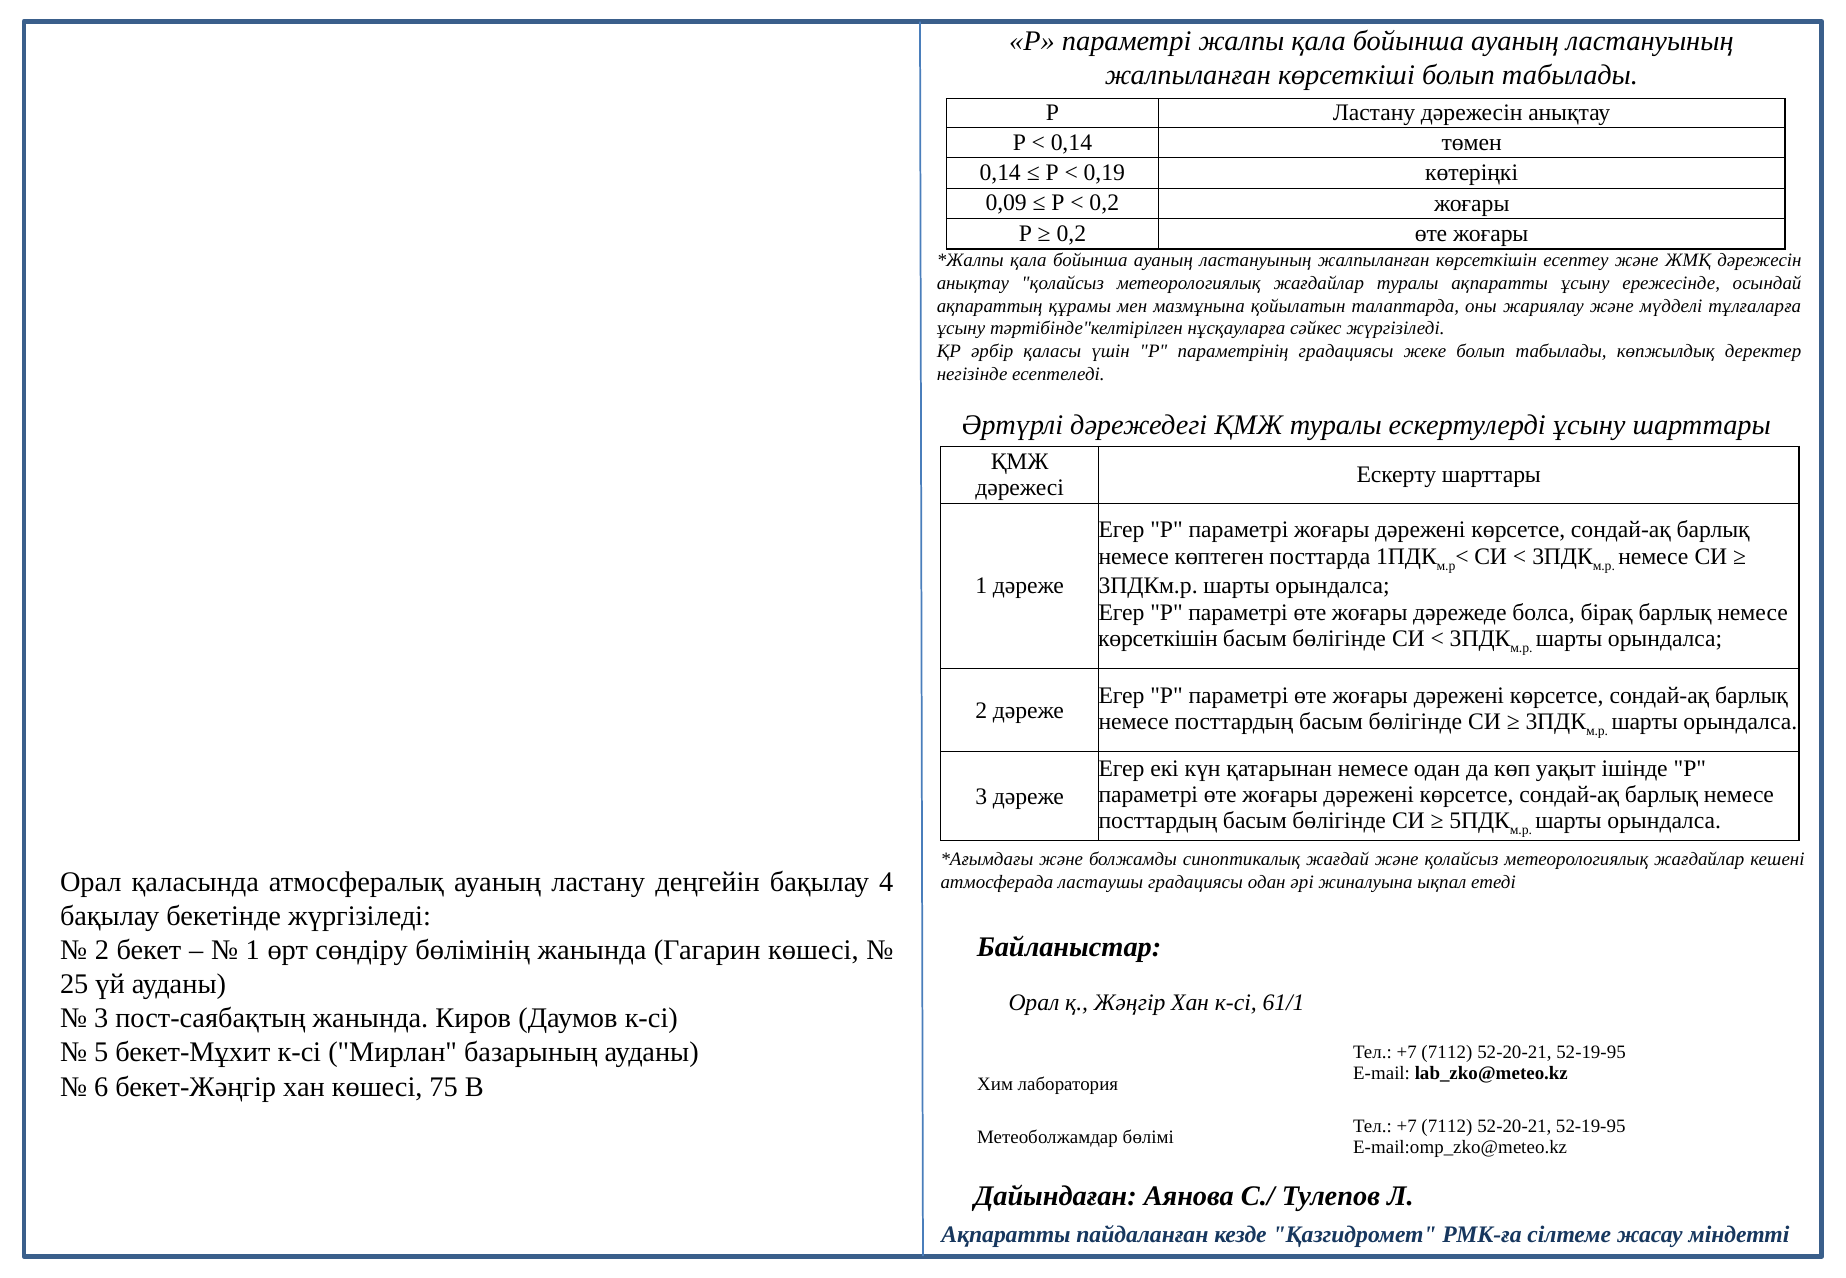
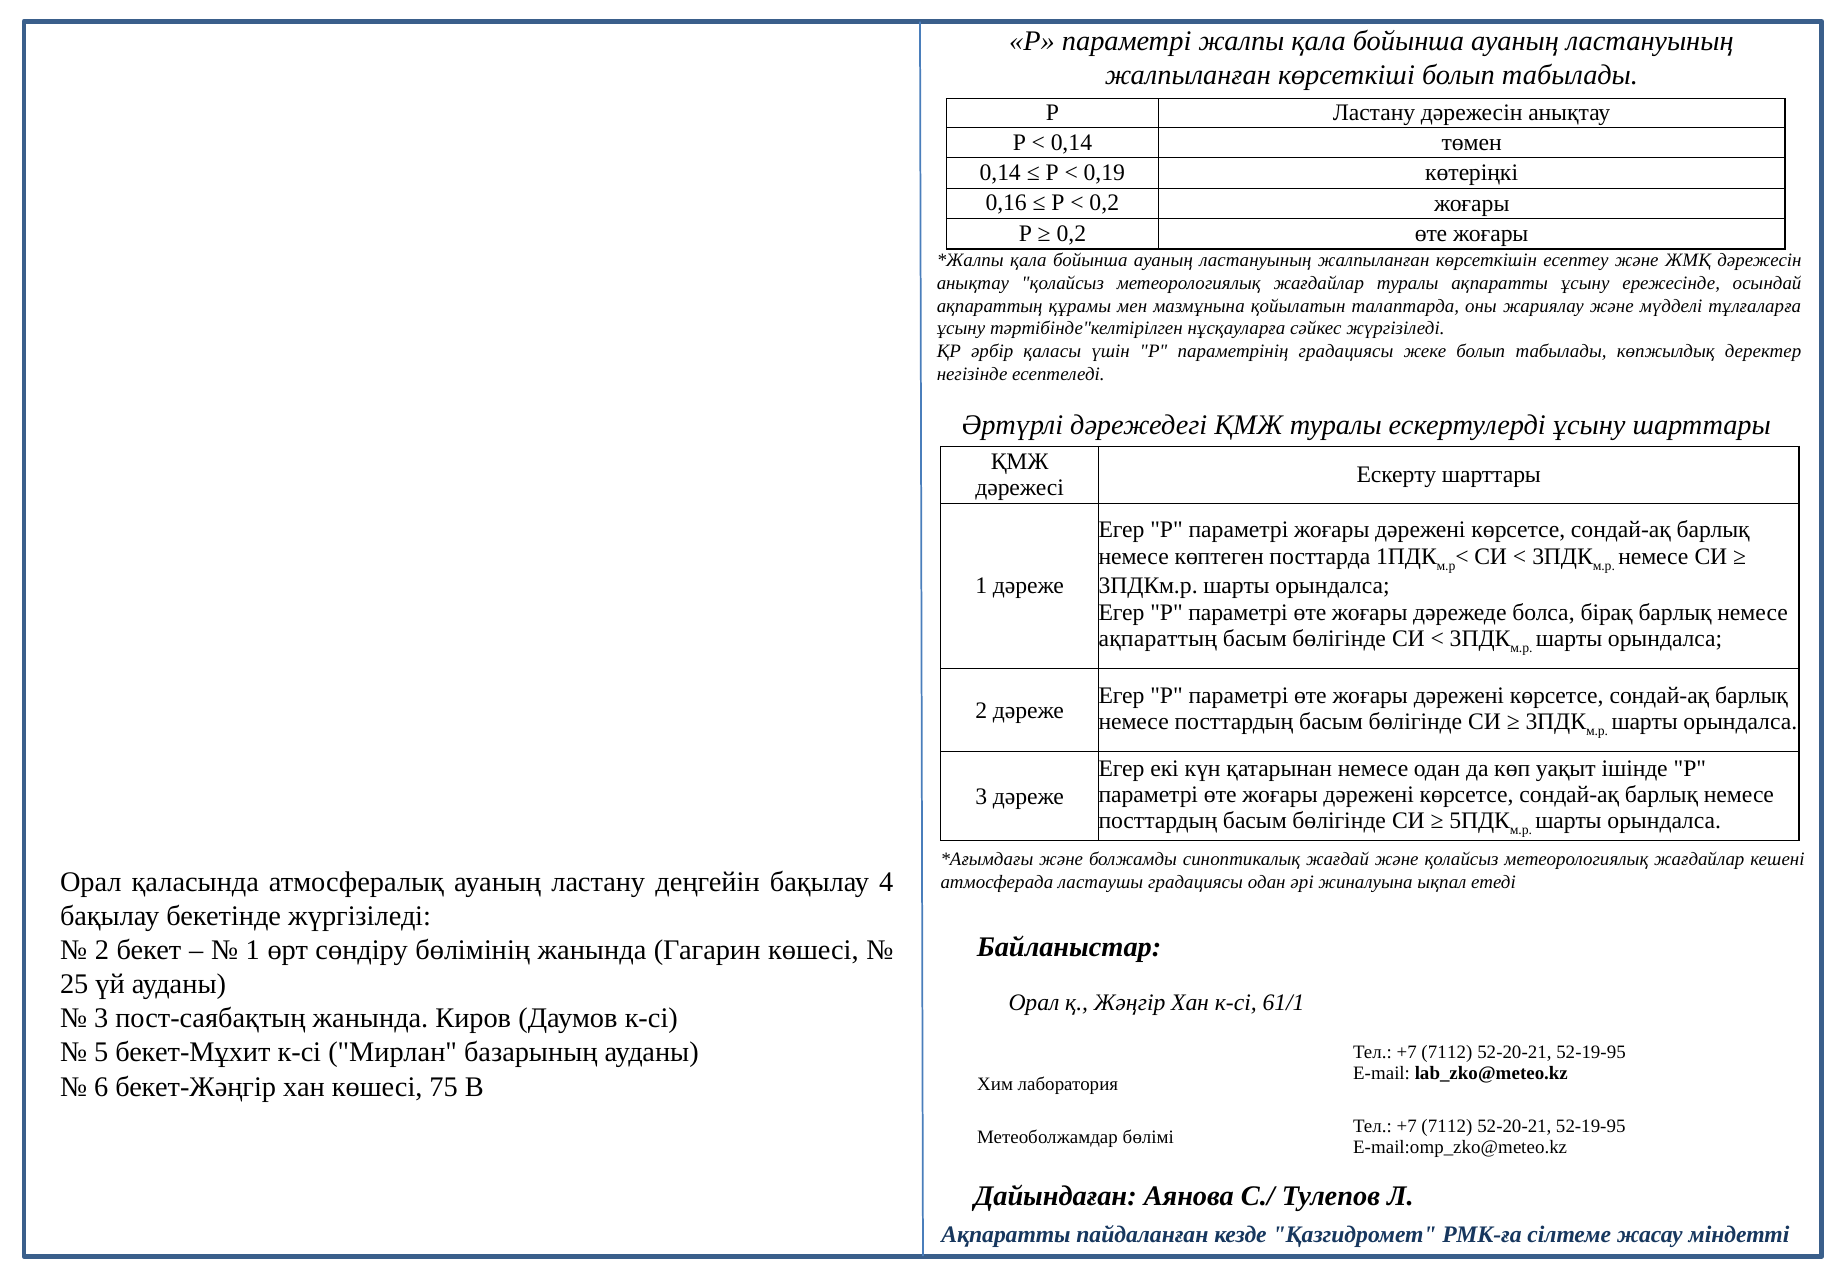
0,09: 0,09 -> 0,16
көрсеткішін at (1158, 638): көрсеткішін -> ақпараттың
